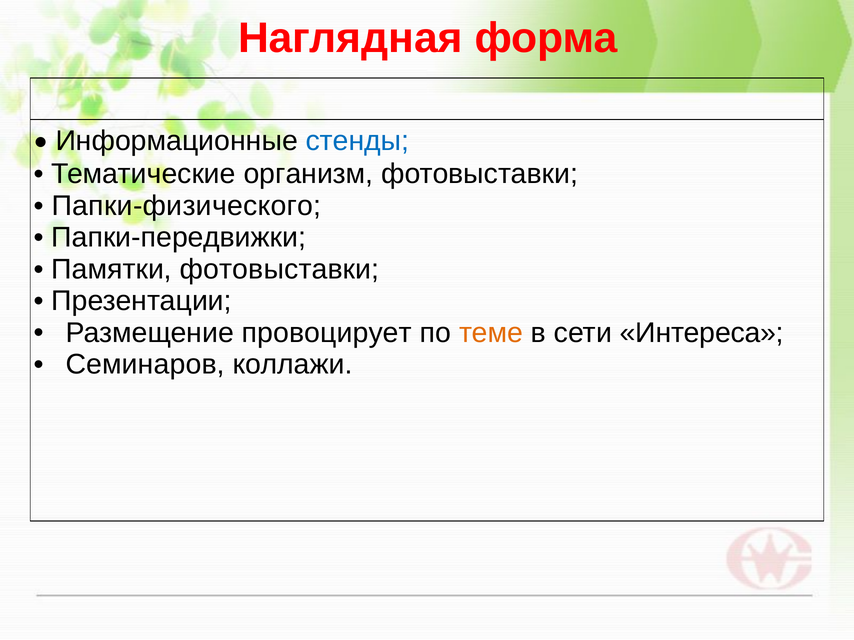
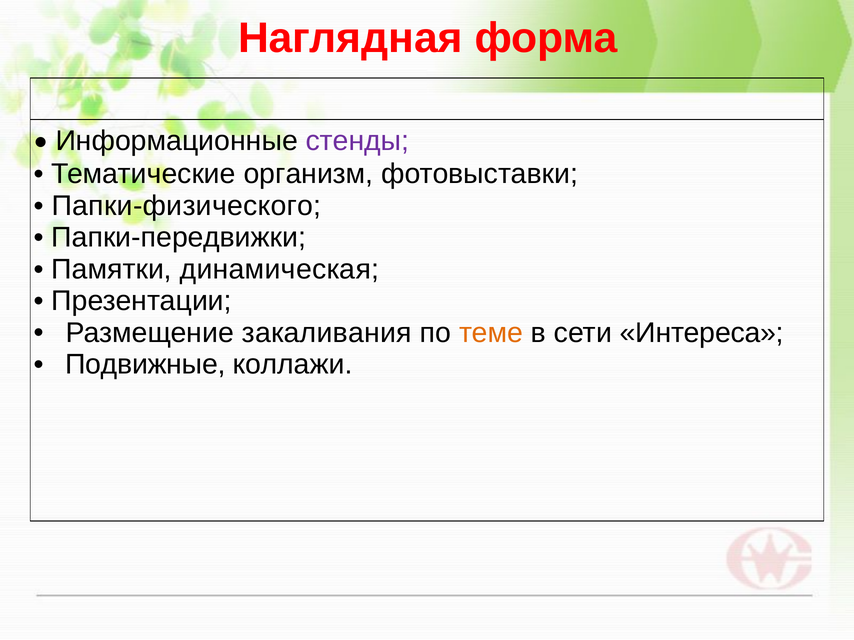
стенды colour: blue -> purple
Памятки фотовыставки: фотовыставки -> динамическая
провоцирует: провоцирует -> закаливания
Семинаров: Семинаров -> Подвижные
